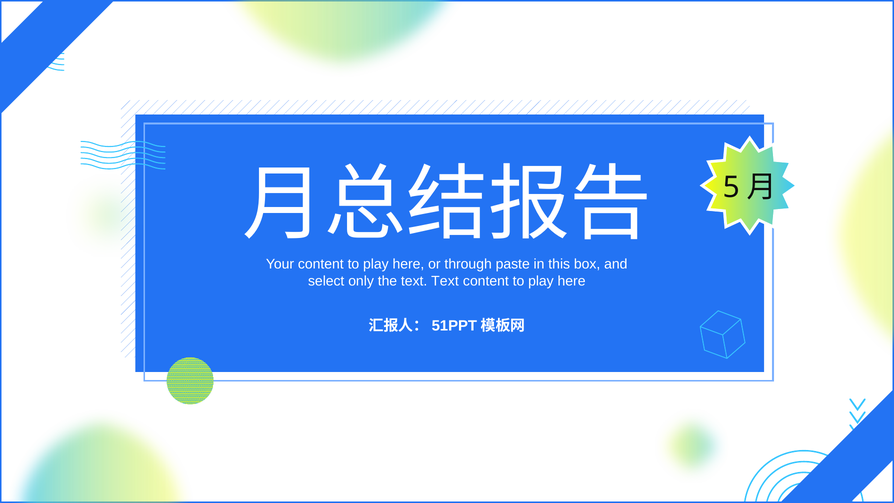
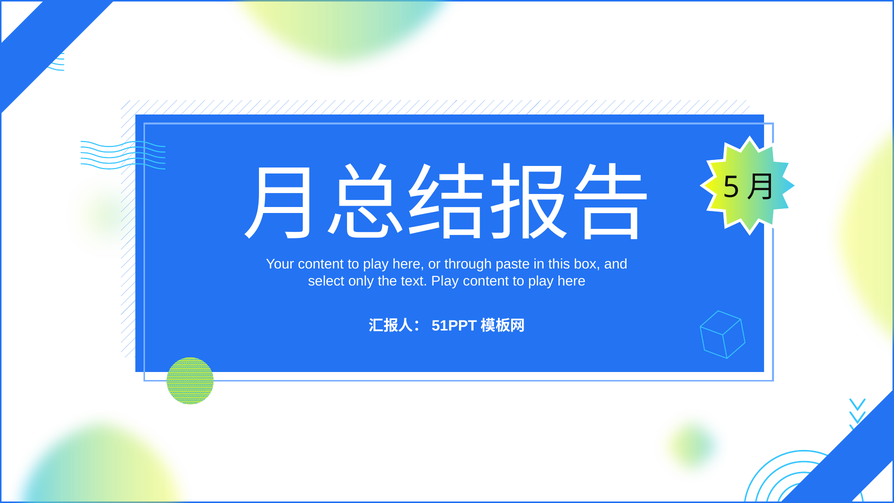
text Text: Text -> Play
